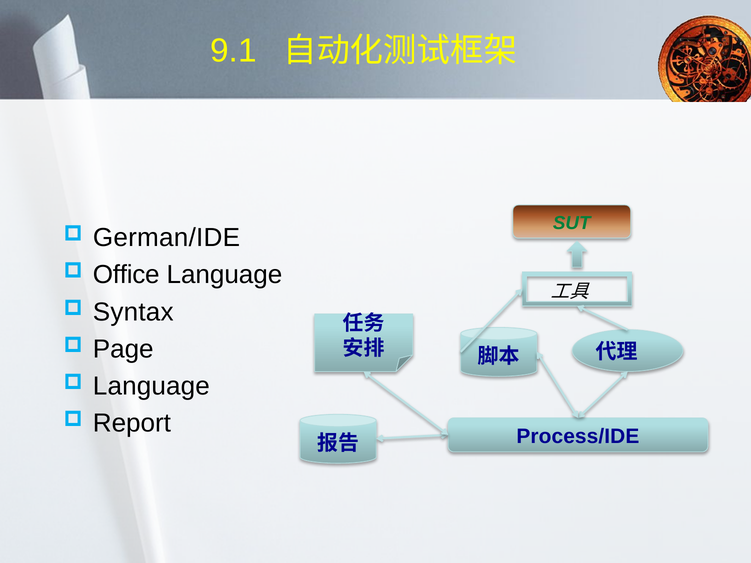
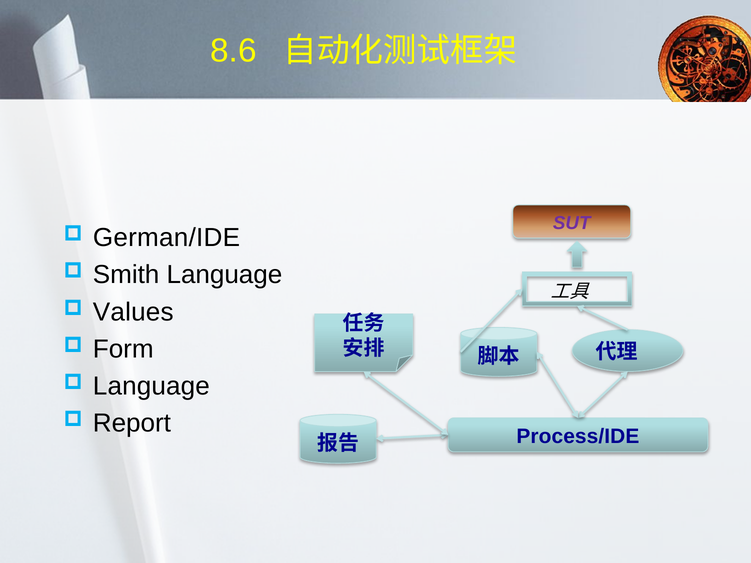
9.1: 9.1 -> 8.6
SUT colour: green -> purple
Office: Office -> Smith
Syntax: Syntax -> Values
Page: Page -> Form
